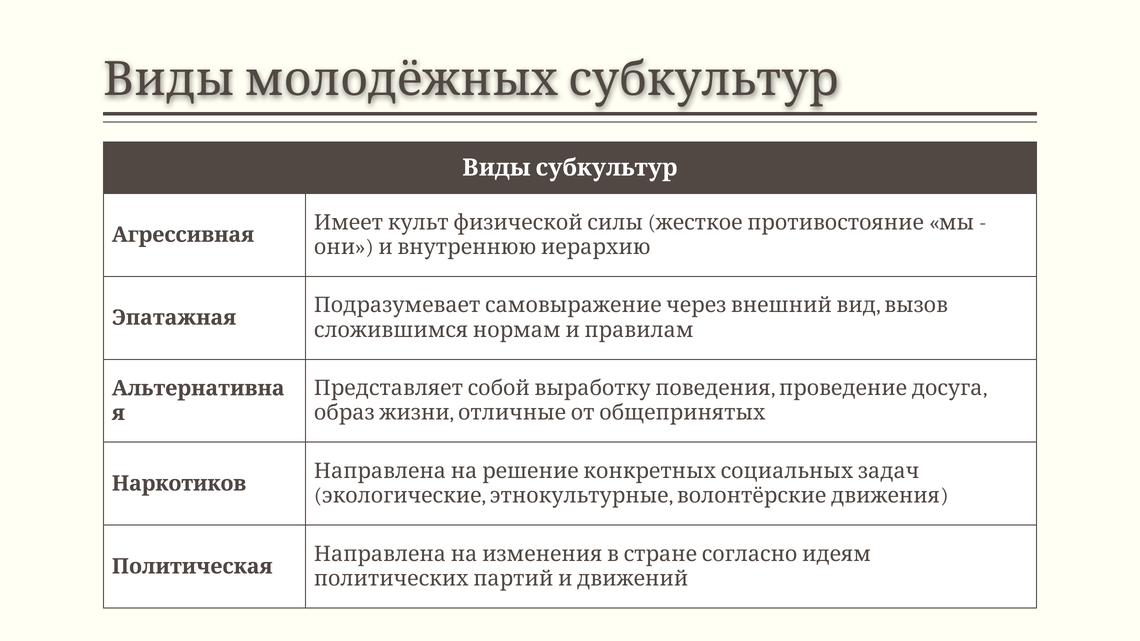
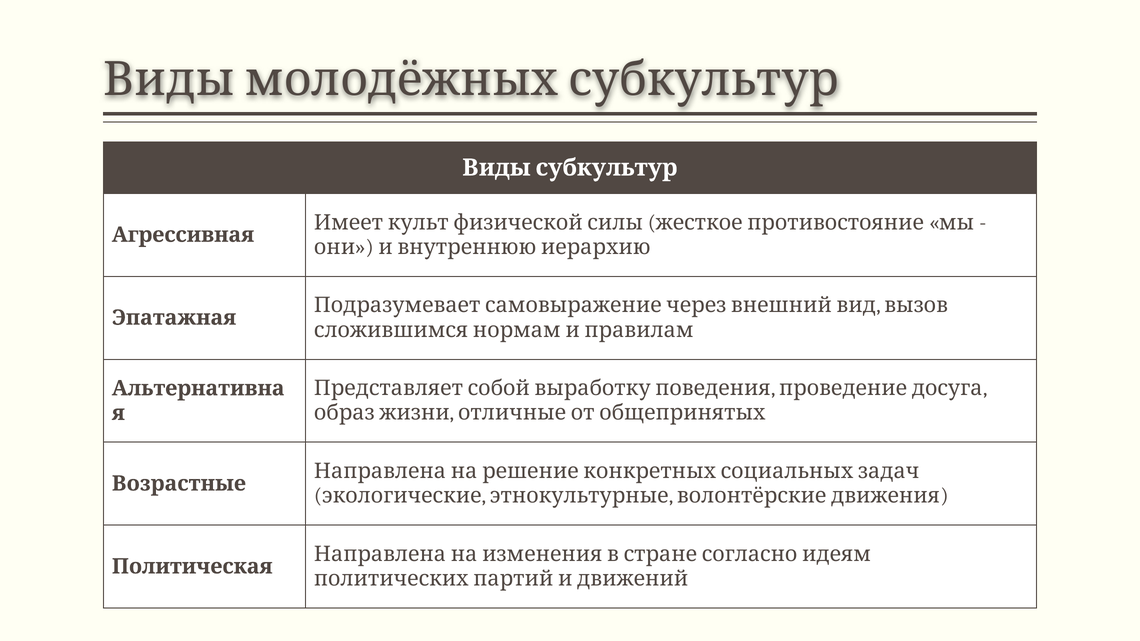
Наркотиков: Наркотиков -> Возрастные
